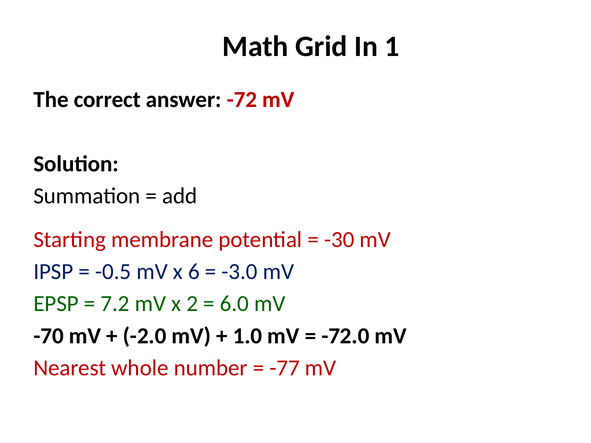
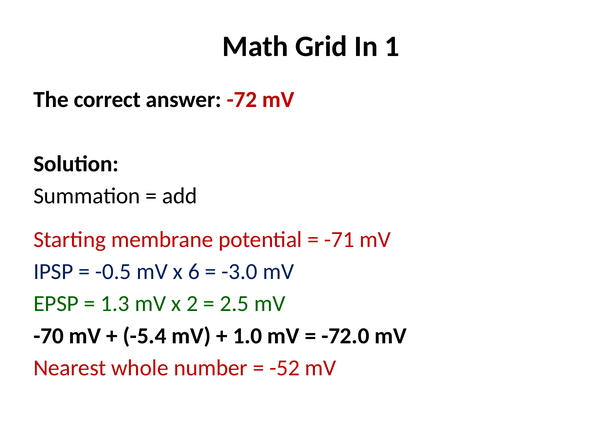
-30: -30 -> -71
7.2: 7.2 -> 1.3
6.0: 6.0 -> 2.5
-2.0: -2.0 -> -5.4
-77: -77 -> -52
